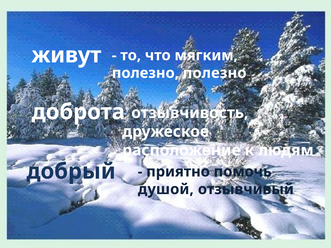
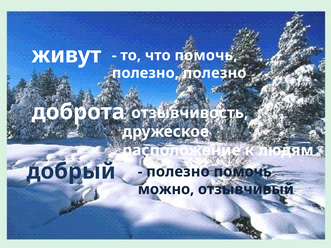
что мягким: мягким -> помочь
приятно at (178, 172): приятно -> полезно
душой: душой -> можно
